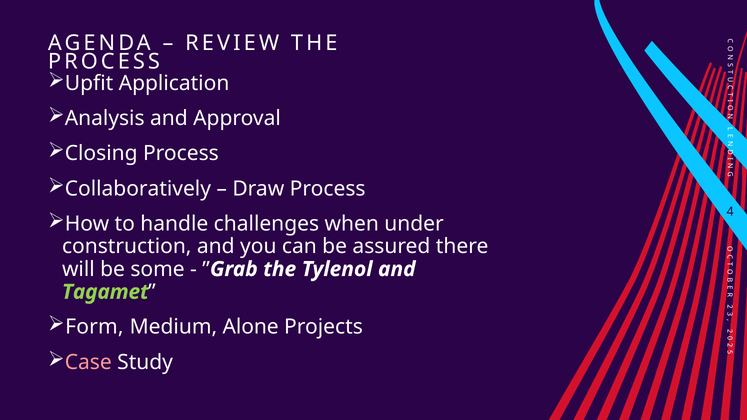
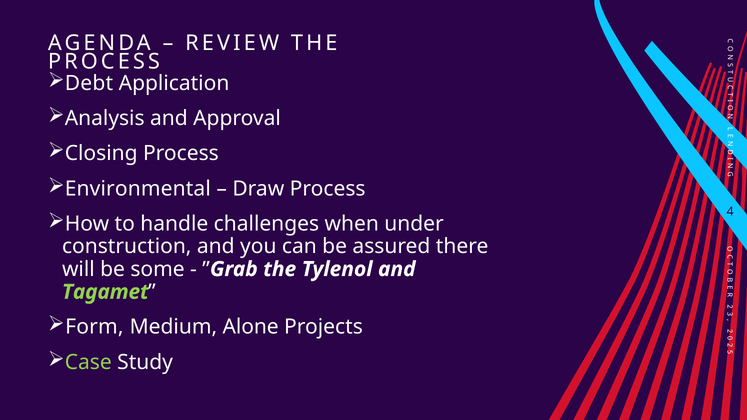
Upfit: Upfit -> Debt
Collaboratively: Collaboratively -> Environmental
Case colour: pink -> light green
